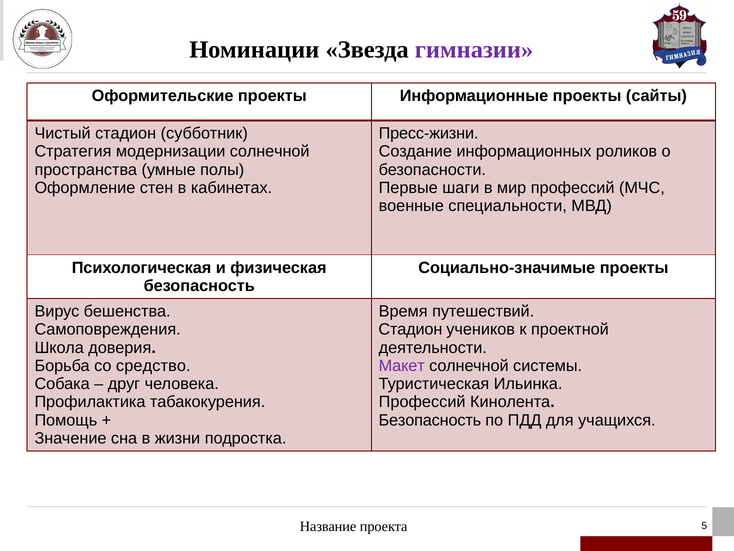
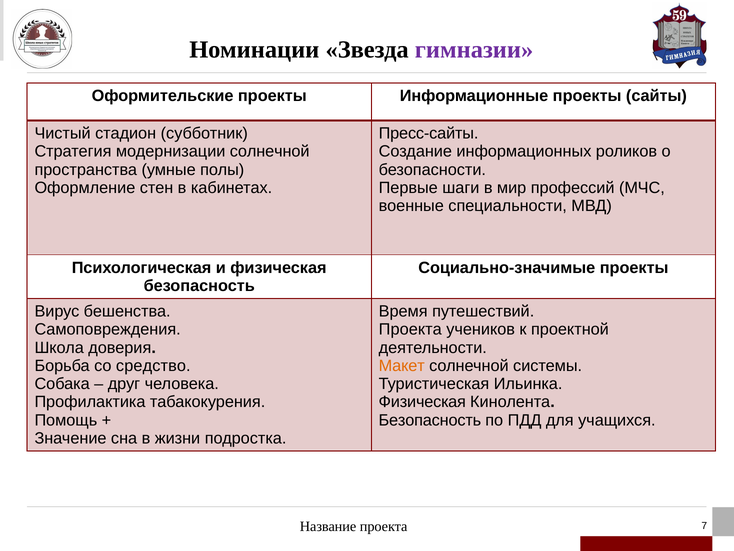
Пресс-жизни: Пресс-жизни -> Пресс-сайты
Стадион at (410, 329): Стадион -> Проекта
Макет colour: purple -> orange
Профессий at (422, 402): Профессий -> Физическая
5: 5 -> 7
